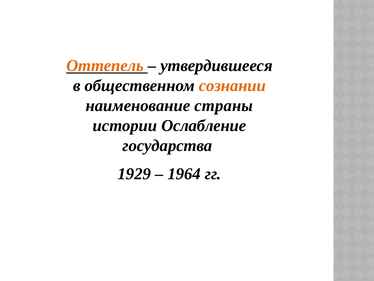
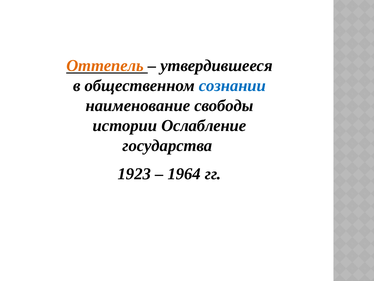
сознании colour: orange -> blue
страны: страны -> свободы
1929: 1929 -> 1923
